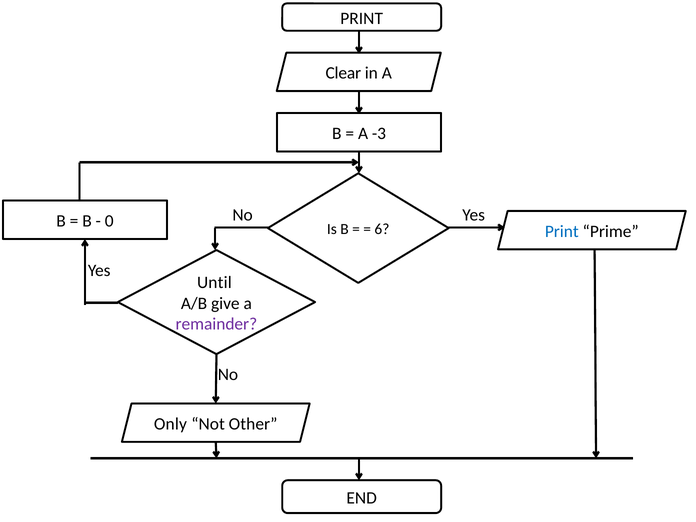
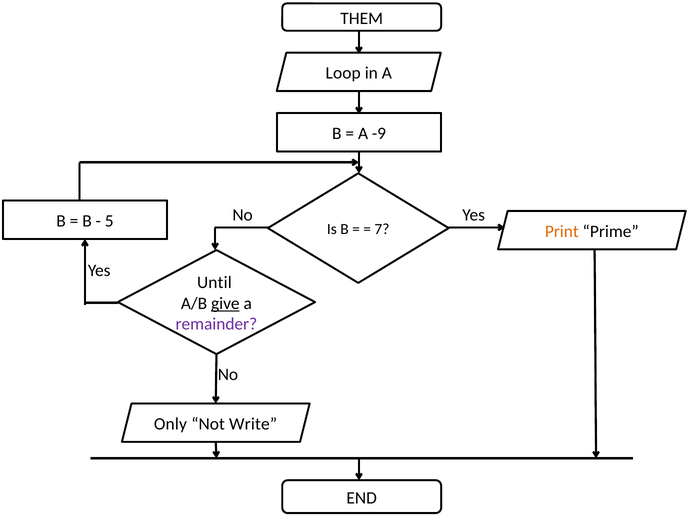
PRINT at (362, 18): PRINT -> THEM
Clear: Clear -> Loop
-3: -3 -> -9
0: 0 -> 5
6: 6 -> 7
Print at (562, 231) colour: blue -> orange
give underline: none -> present
Other: Other -> Write
